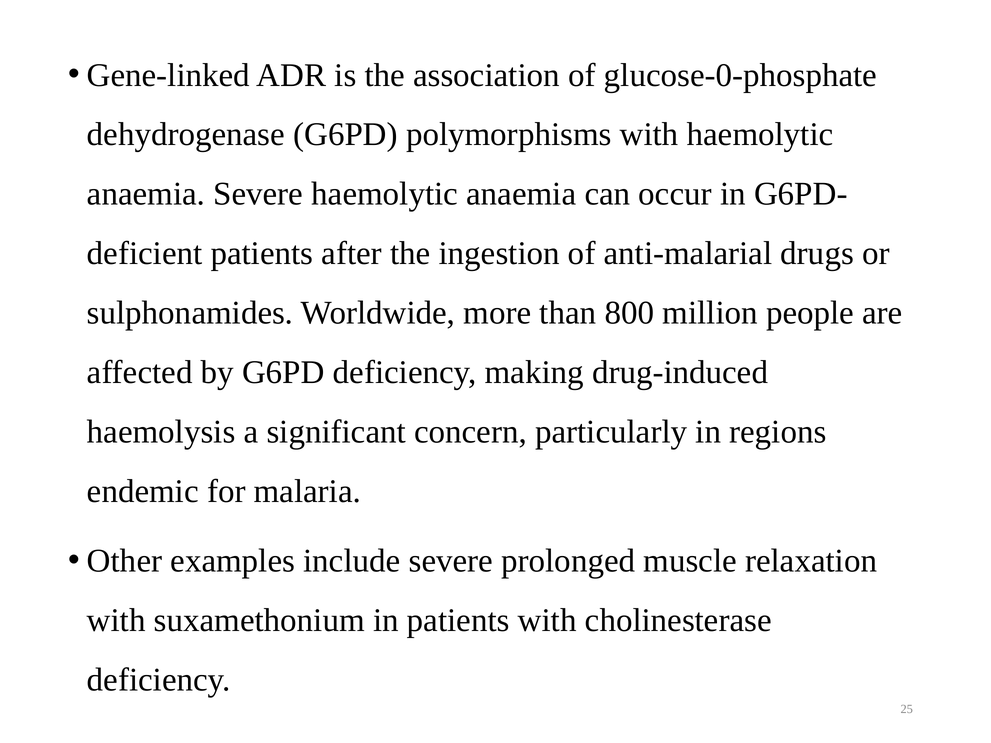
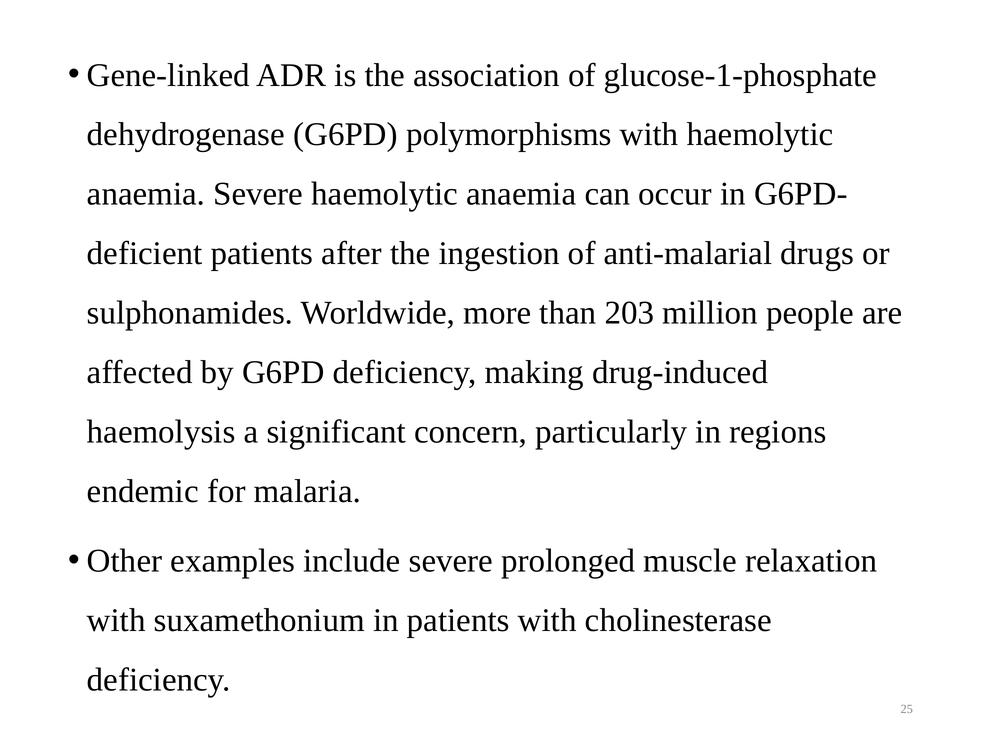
glucose-0-phosphate: glucose-0-phosphate -> glucose-1-phosphate
800: 800 -> 203
